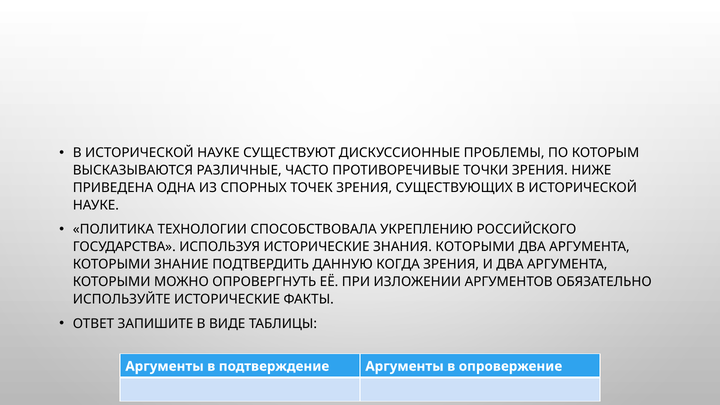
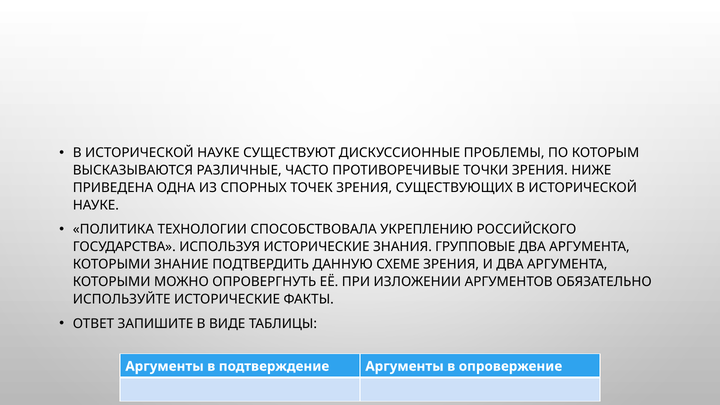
ЗНАНИЯ КОТОРЫМИ: КОТОРЫМИ -> ГРУППОВЫЕ
КОГДА: КОГДА -> СХЕМЕ
